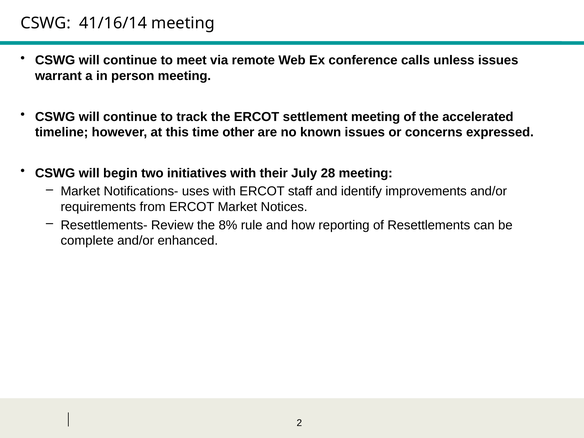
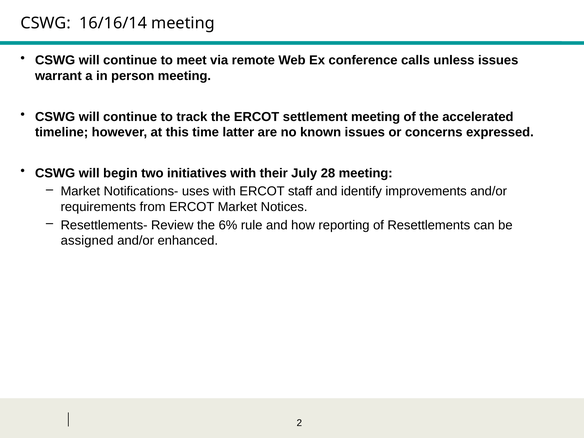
41/16/14: 41/16/14 -> 16/16/14
other: other -> latter
8%: 8% -> 6%
complete: complete -> assigned
